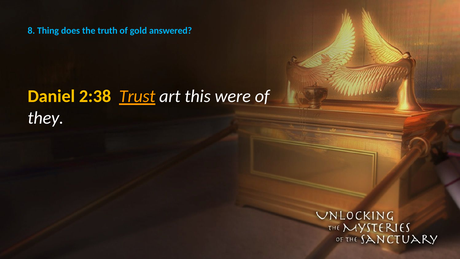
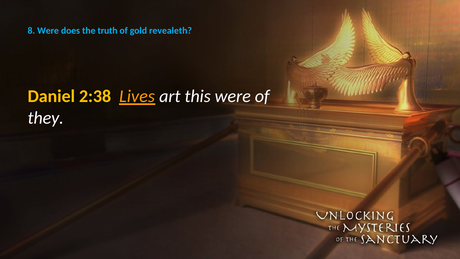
8 Thing: Thing -> Were
answered: answered -> revealeth
Trust: Trust -> Lives
